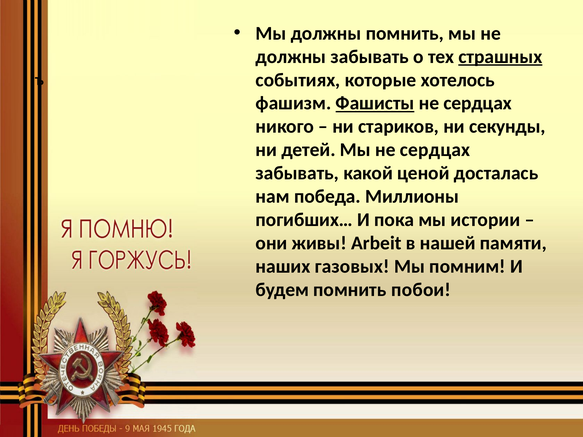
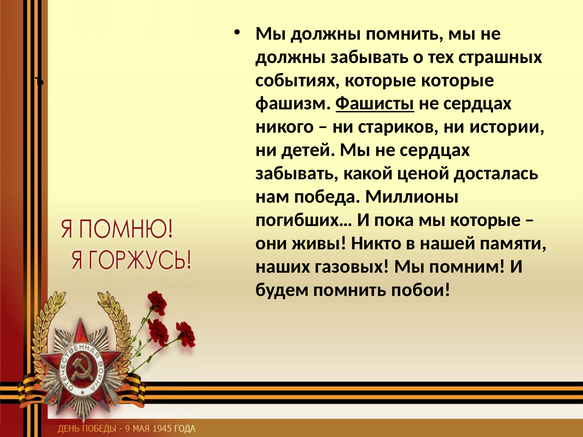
страшных underline: present -> none
которые хотелось: хотелось -> которые
секунды: секунды -> истории
мы истории: истории -> которые
Arbeit: Arbeit -> Никто
